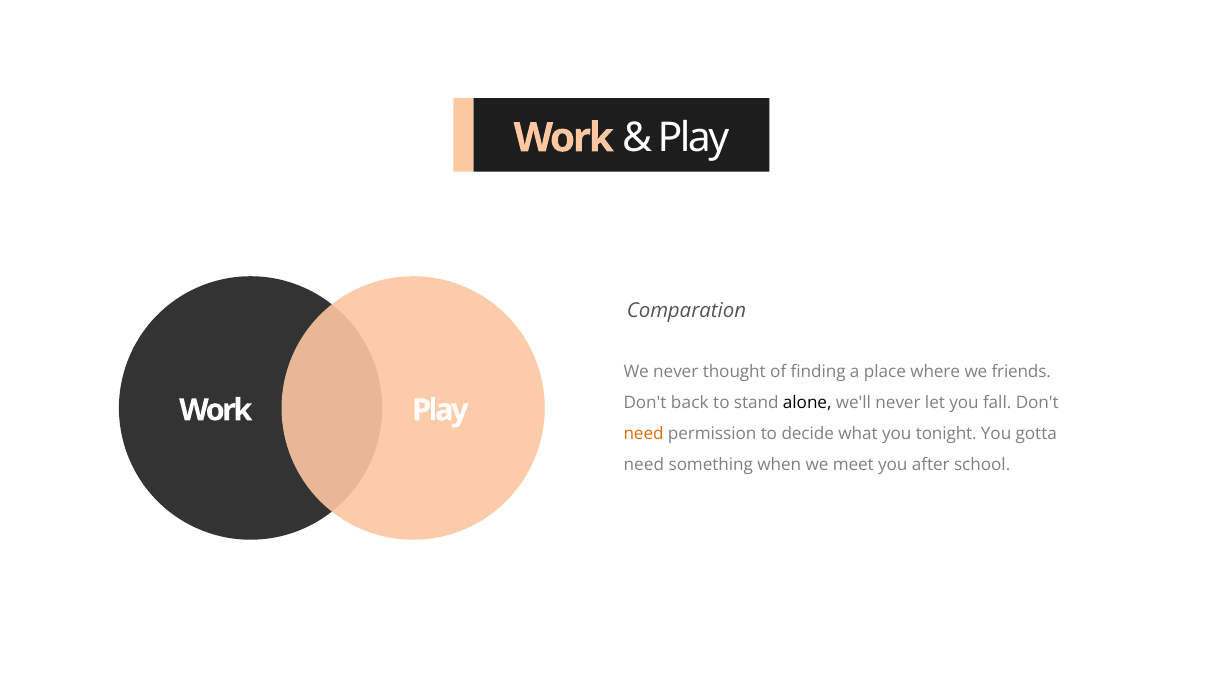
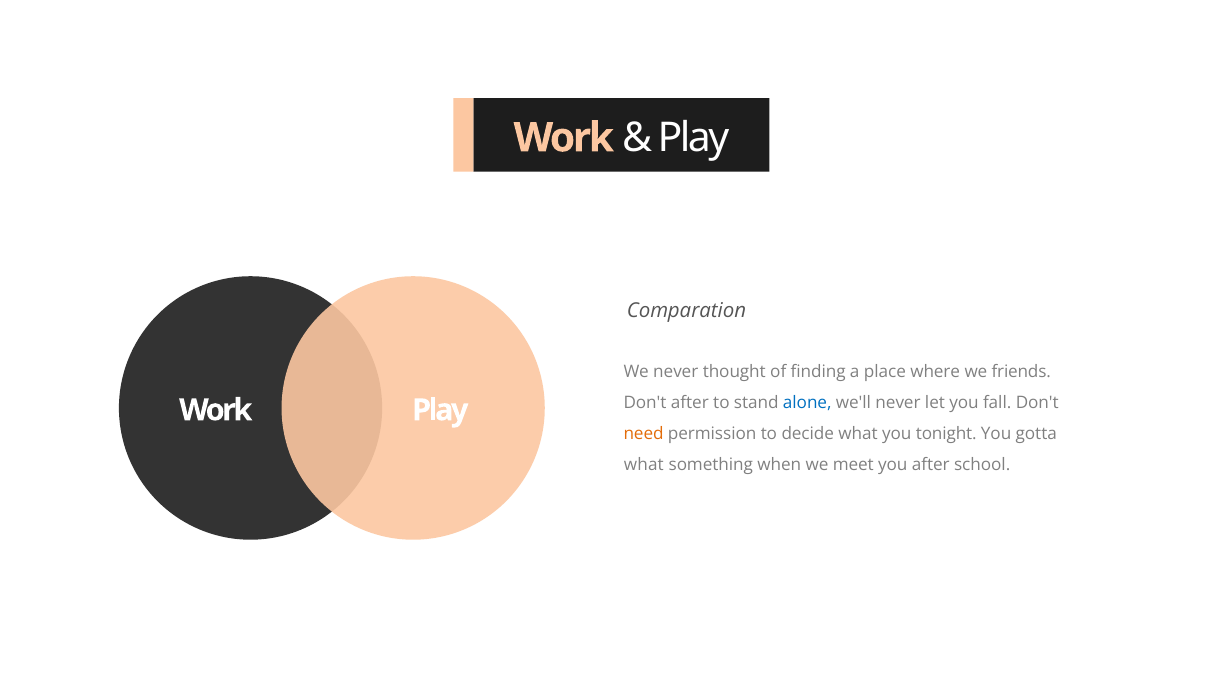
Don't back: back -> after
alone colour: black -> blue
need at (644, 464): need -> what
